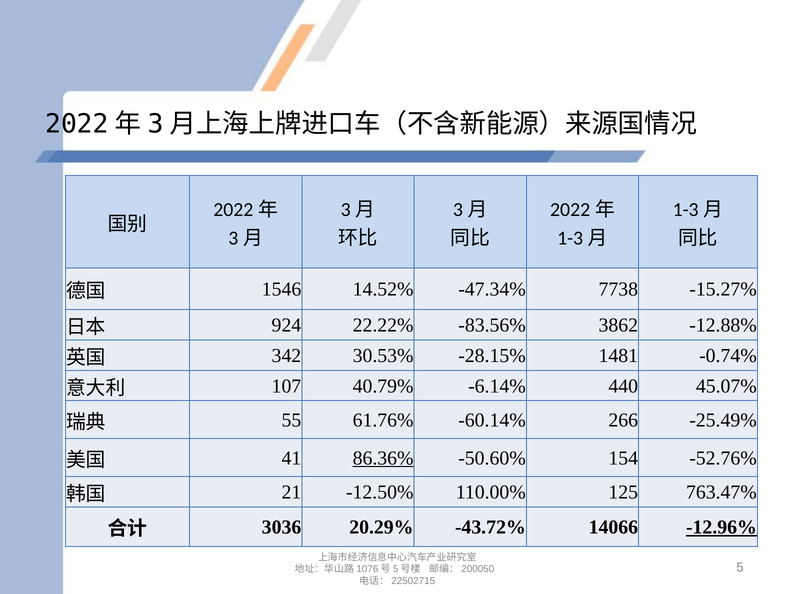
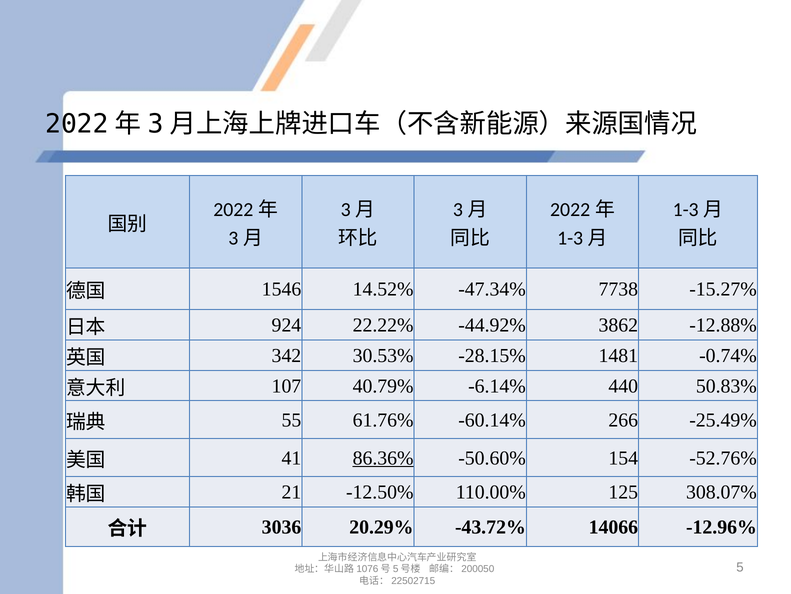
-83.56%: -83.56% -> -44.92%
45.07%: 45.07% -> 50.83%
763.47%: 763.47% -> 308.07%
-12.96% underline: present -> none
